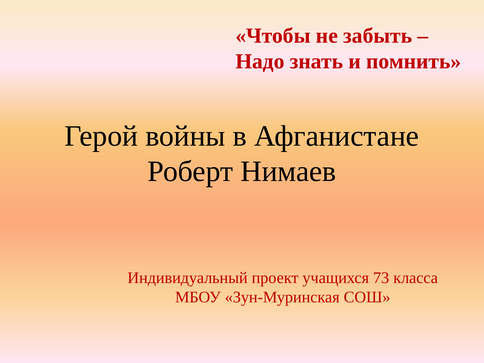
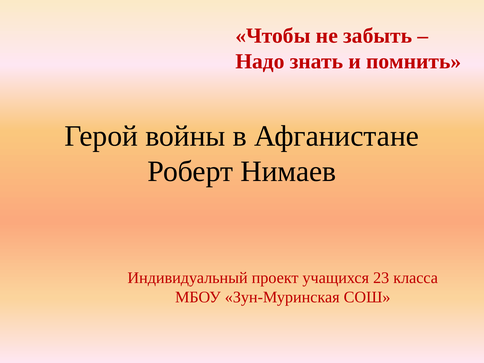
73: 73 -> 23
